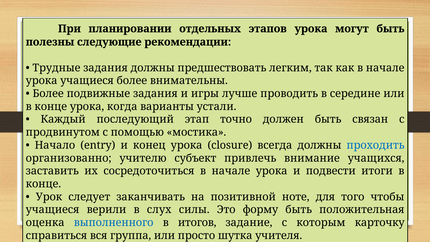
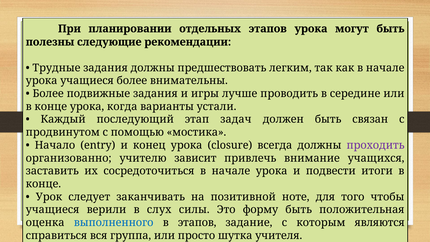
точно: точно -> задач
проходить colour: blue -> purple
субъект: субъект -> зависит
в итогов: итогов -> этапов
карточку: карточку -> являются
